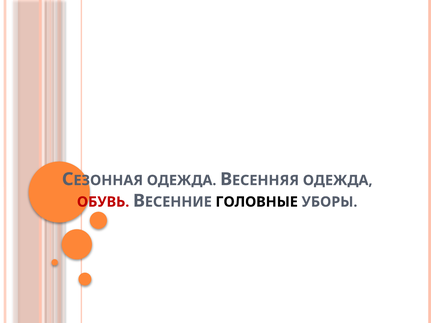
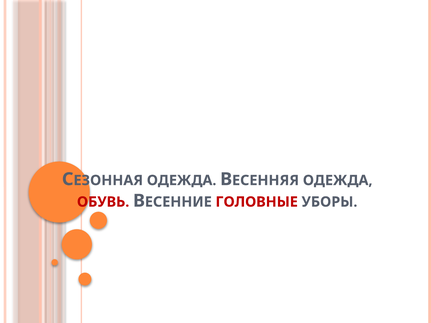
ГОЛОВНЫЕ colour: black -> red
